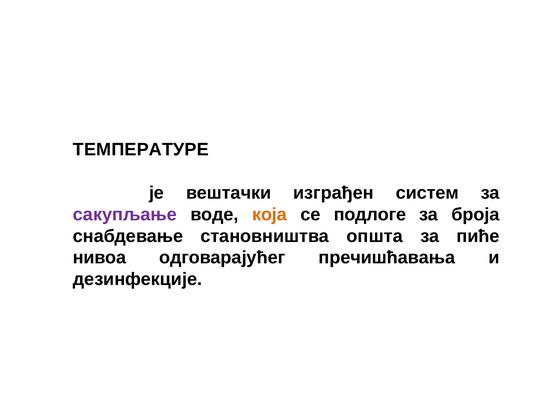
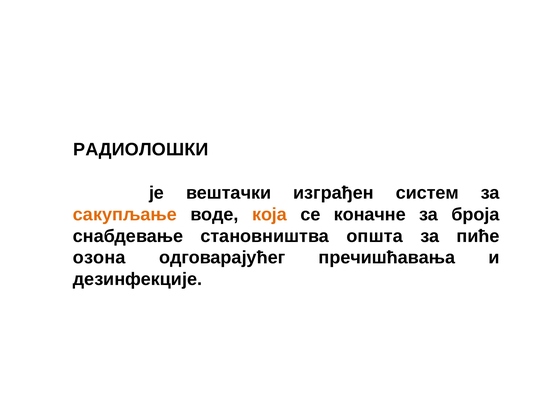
ТЕМПЕРАТУРЕ: ТЕМПЕРАТУРЕ -> РАДИОЛОШКИ
сакупљање colour: purple -> orange
подлоге: подлоге -> коначне
нивоа: нивоа -> озона
